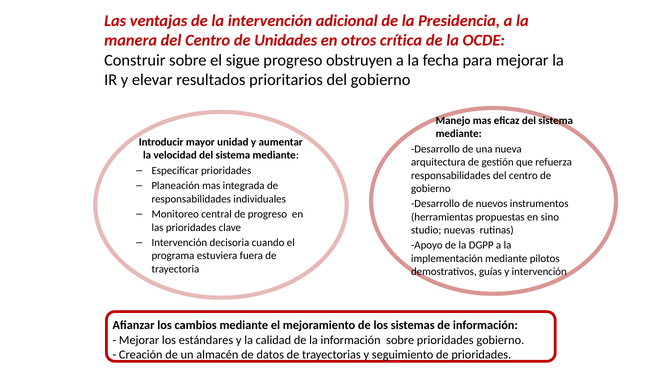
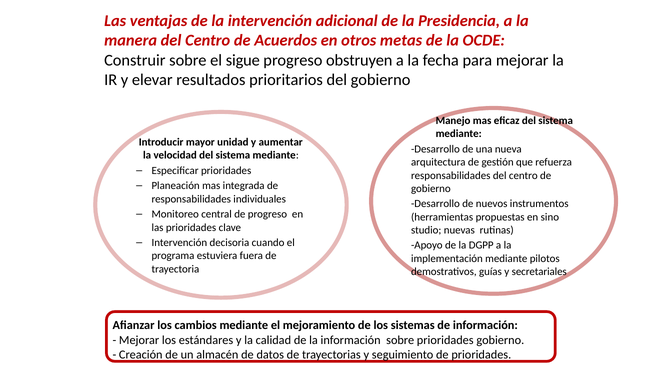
Unidades: Unidades -> Acuerdos
crítica: crítica -> metas
y intervención: intervención -> secretariales
